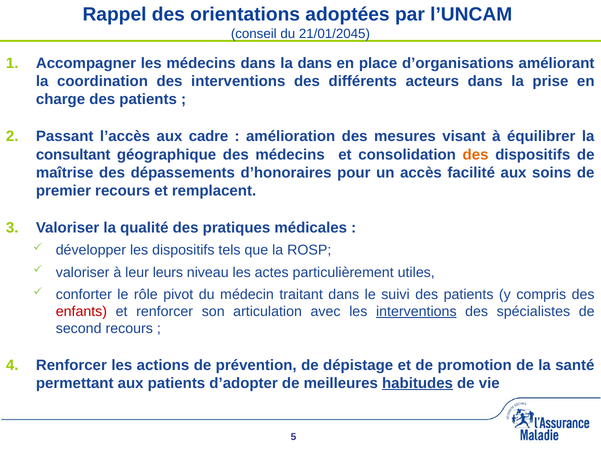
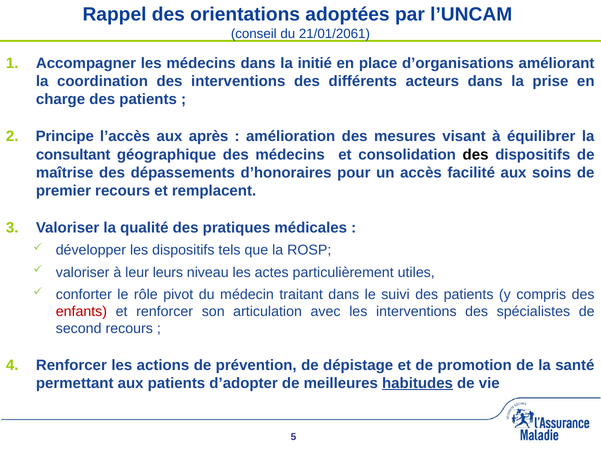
21/01/2045: 21/01/2045 -> 21/01/2061
la dans: dans -> initié
Passant: Passant -> Principe
cadre: cadre -> après
des at (476, 154) colour: orange -> black
interventions at (416, 311) underline: present -> none
